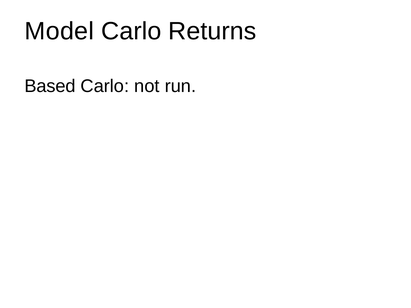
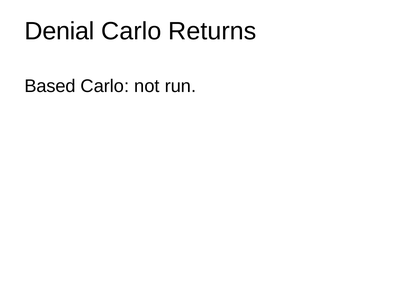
Model: Model -> Denial
